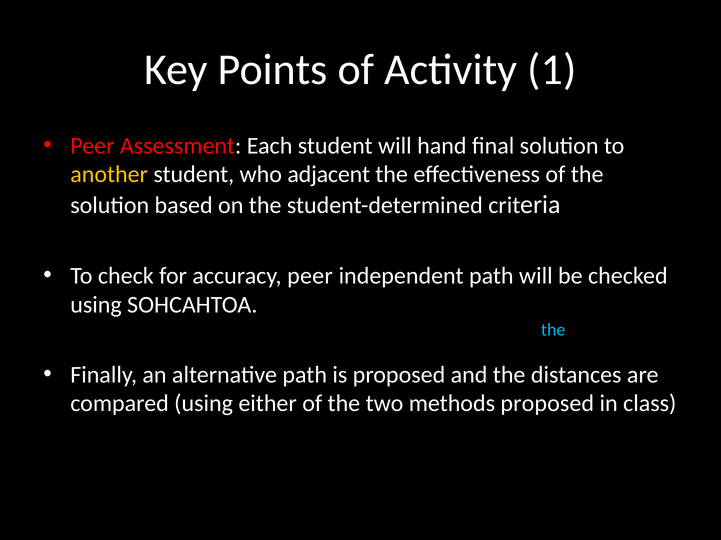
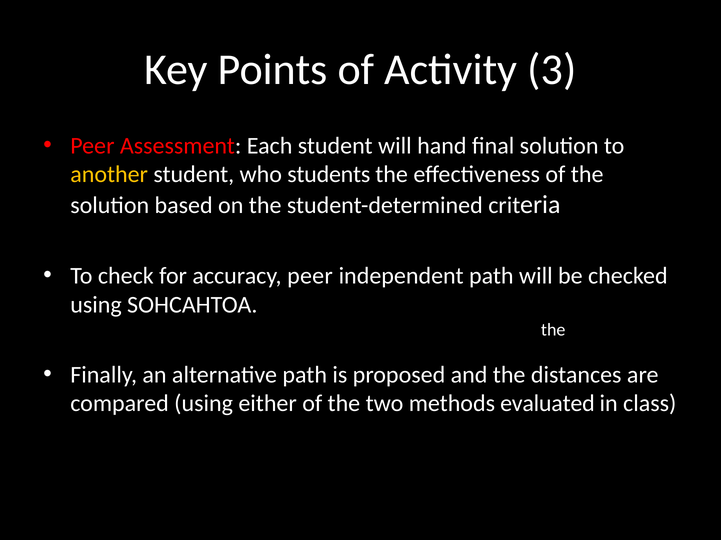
1: 1 -> 3
who adjacent: adjacent -> students
the at (553, 330) colour: light blue -> white
methods proposed: proposed -> evaluated
